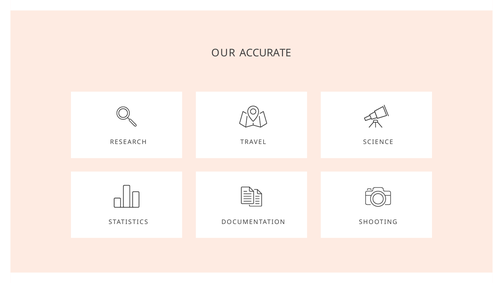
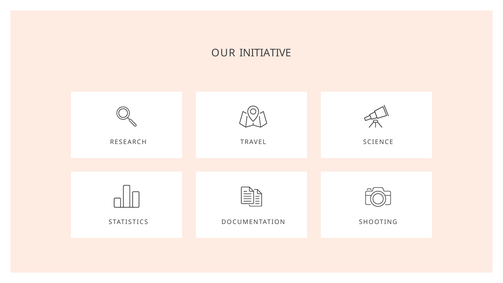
ACCURATE: ACCURATE -> INITIATIVE
